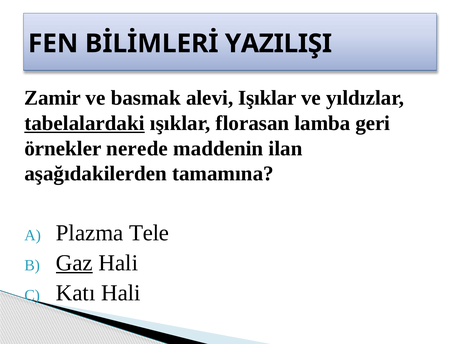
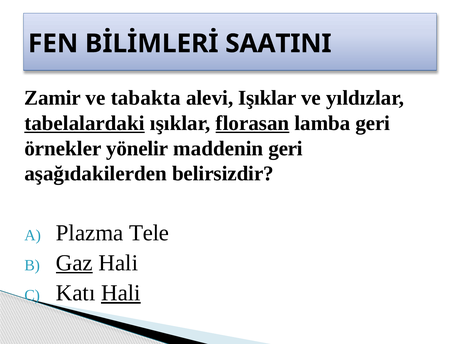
YAZILIŞI: YAZILIŞI -> SAATINI
basmak: basmak -> tabakta
florasan underline: none -> present
nerede: nerede -> yönelir
maddenin ilan: ilan -> geri
tamamına: tamamına -> belirsizdir
Hali at (121, 293) underline: none -> present
